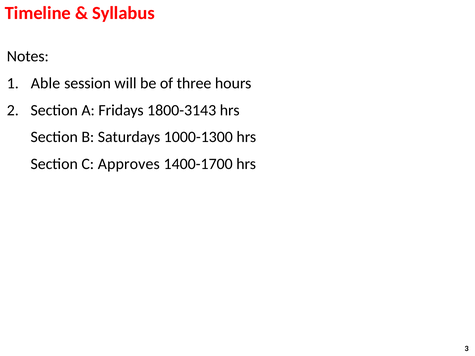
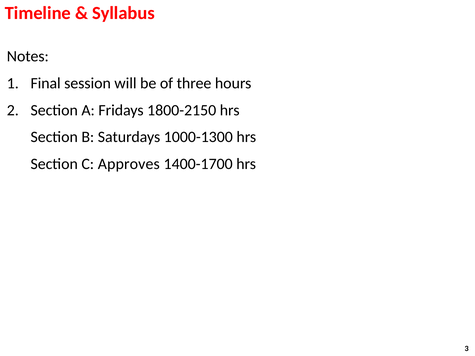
Able: Able -> Final
1800-3143: 1800-3143 -> 1800-2150
